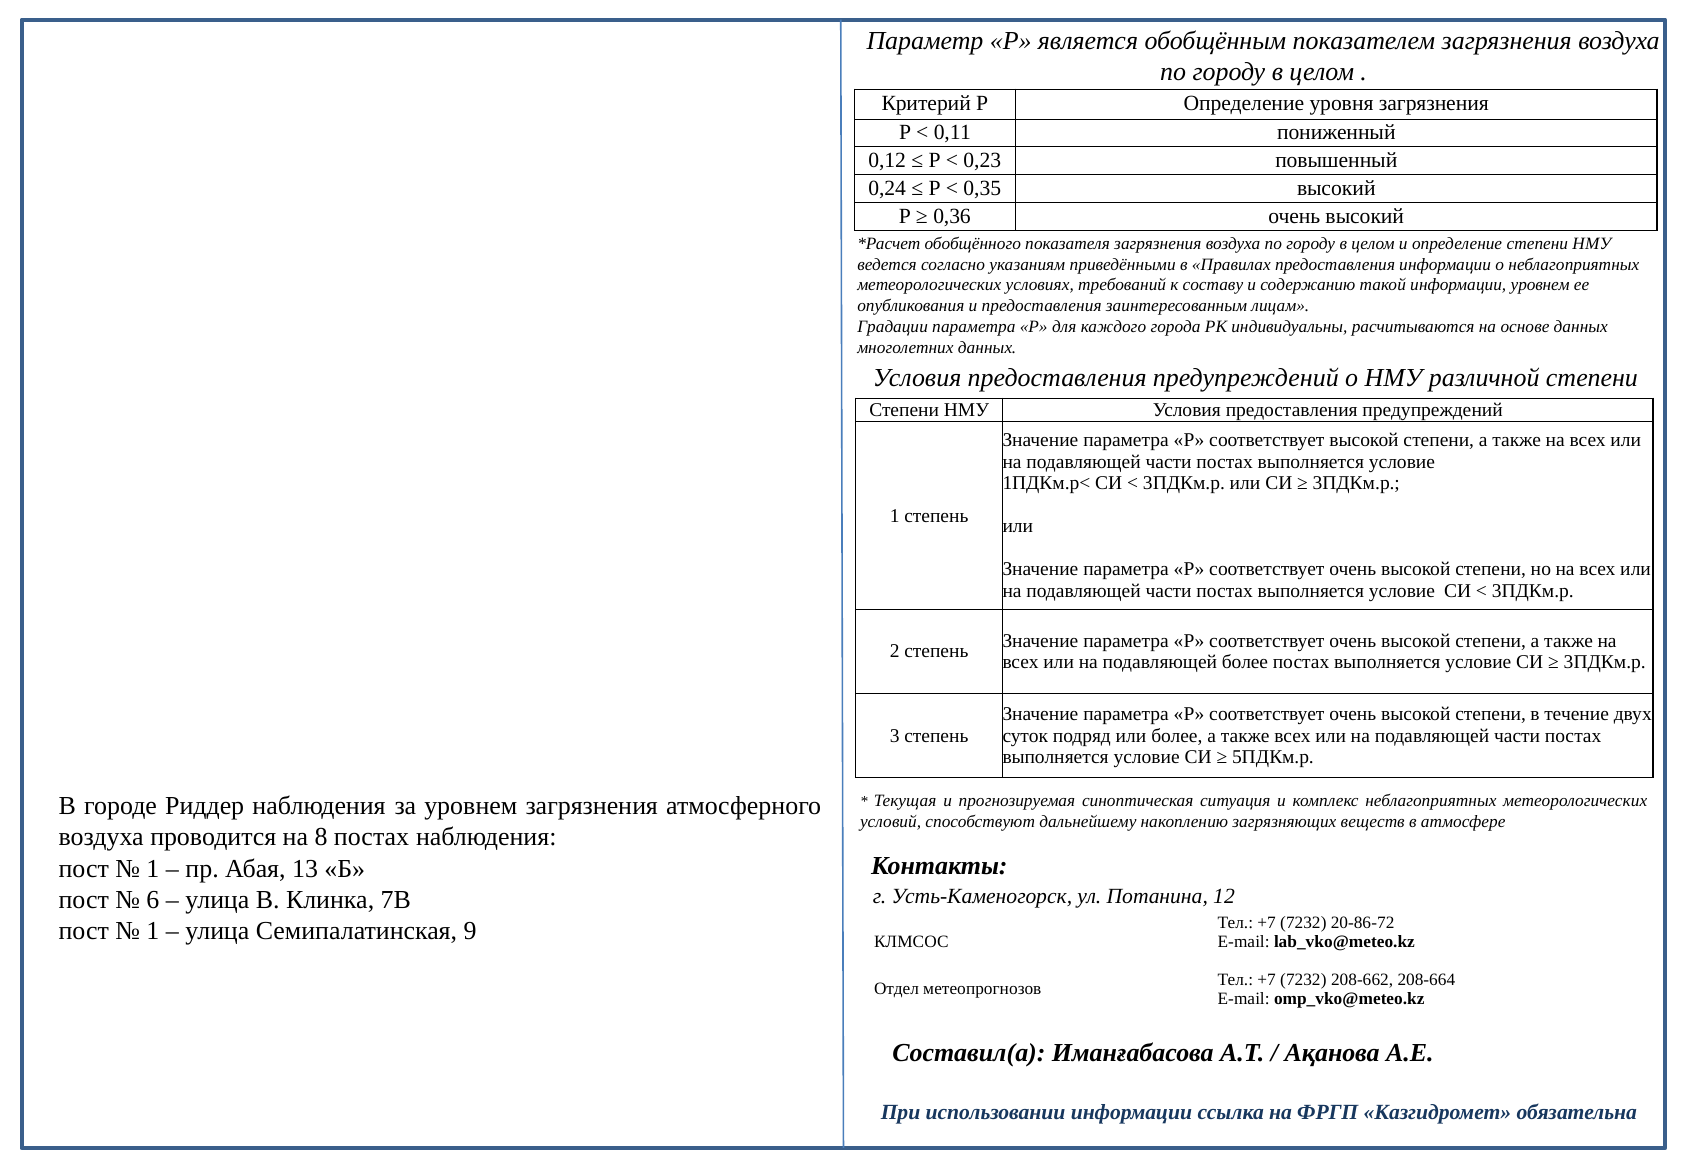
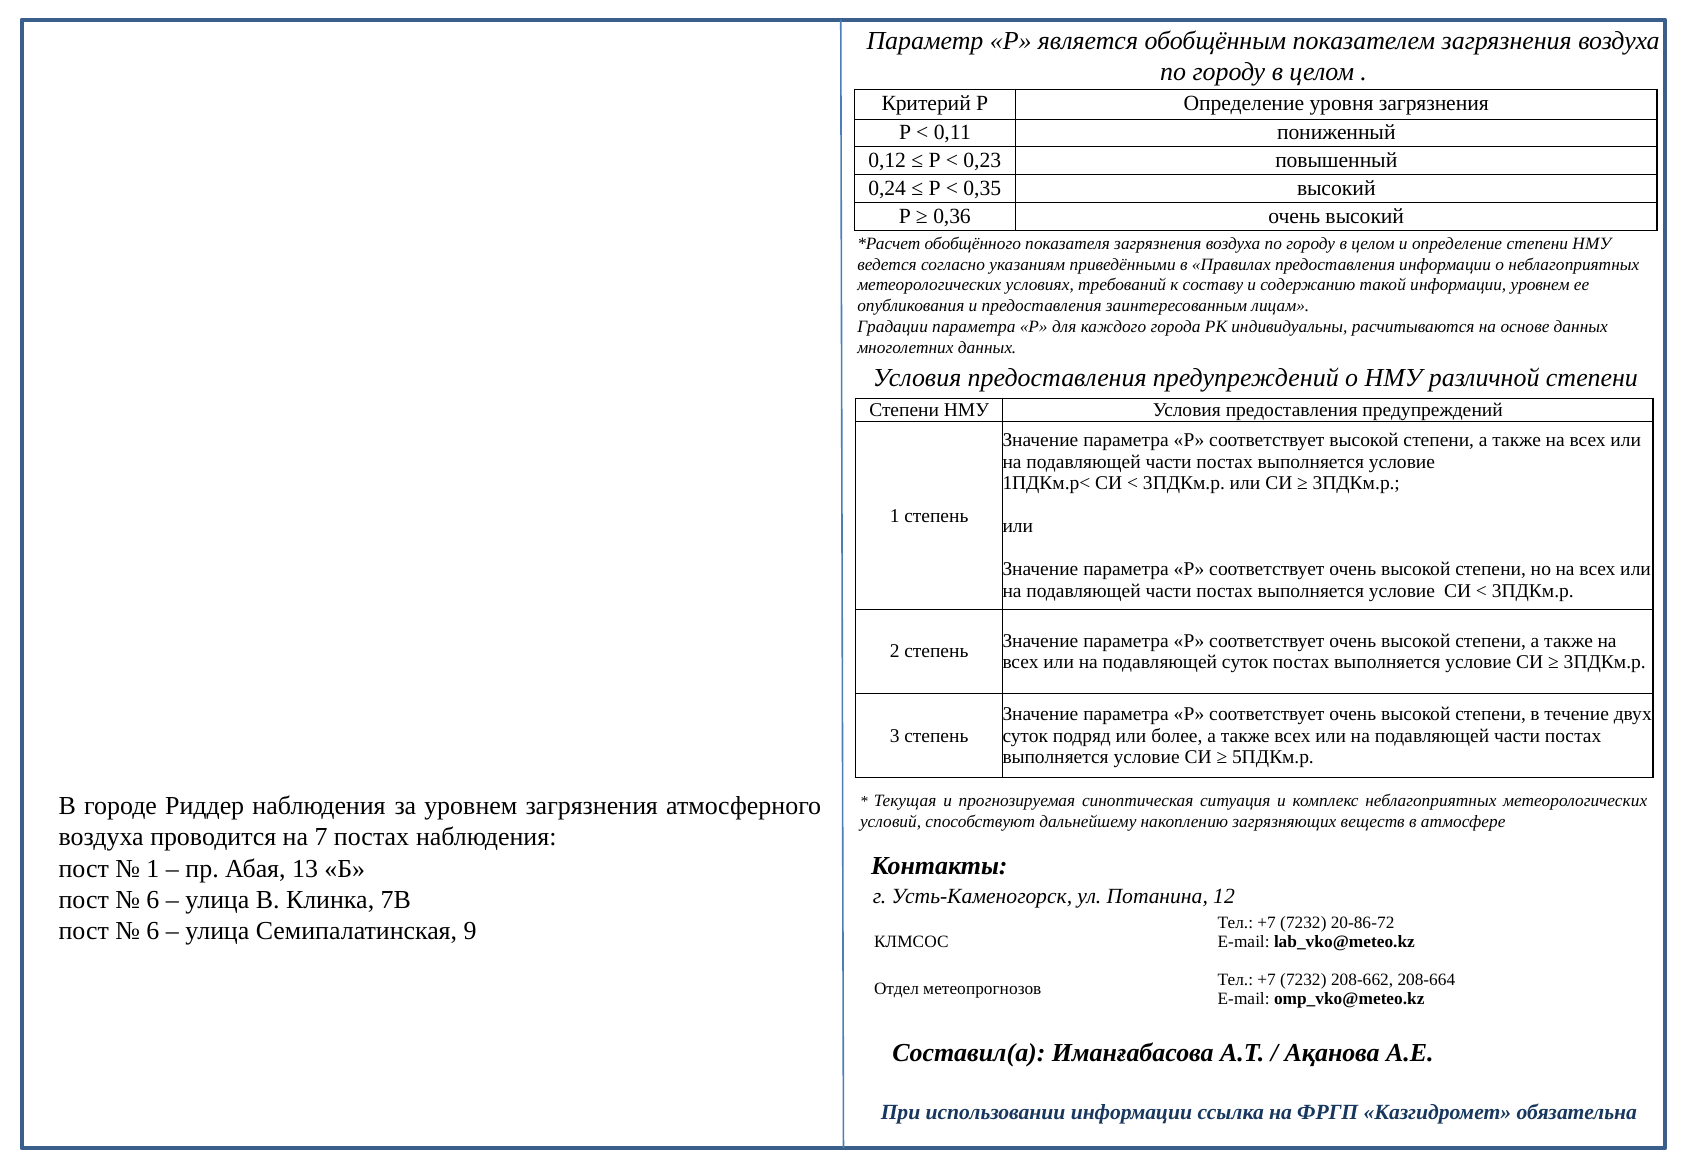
подавляющей более: более -> суток
8: 8 -> 7
1 at (153, 931): 1 -> 6
